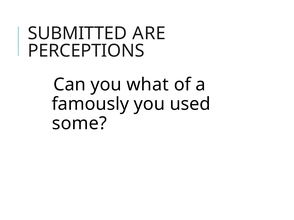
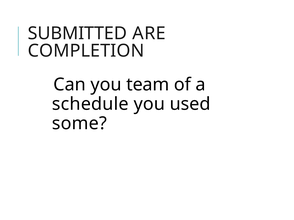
PERCEPTIONS: PERCEPTIONS -> COMPLETION
what: what -> team
famously: famously -> schedule
